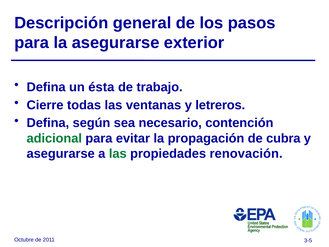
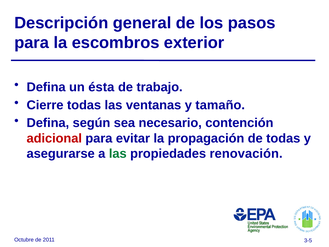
la asegurarse: asegurarse -> escombros
letreros: letreros -> tamaño
adicional colour: green -> red
de cubra: cubra -> todas
